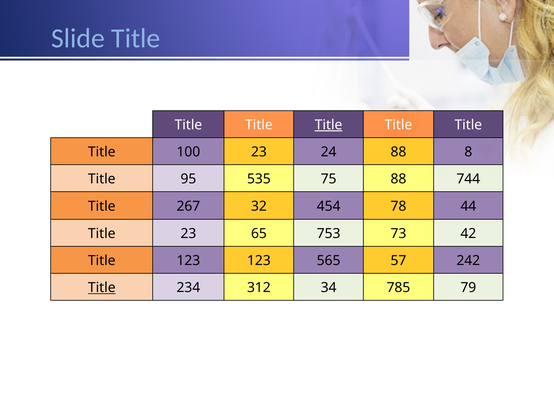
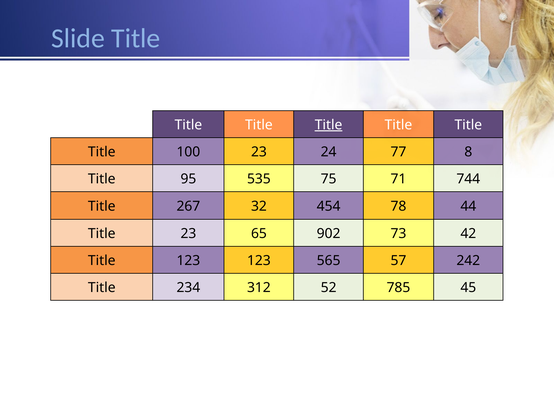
24 88: 88 -> 77
75 88: 88 -> 71
753: 753 -> 902
Title at (102, 288) underline: present -> none
34: 34 -> 52
79: 79 -> 45
